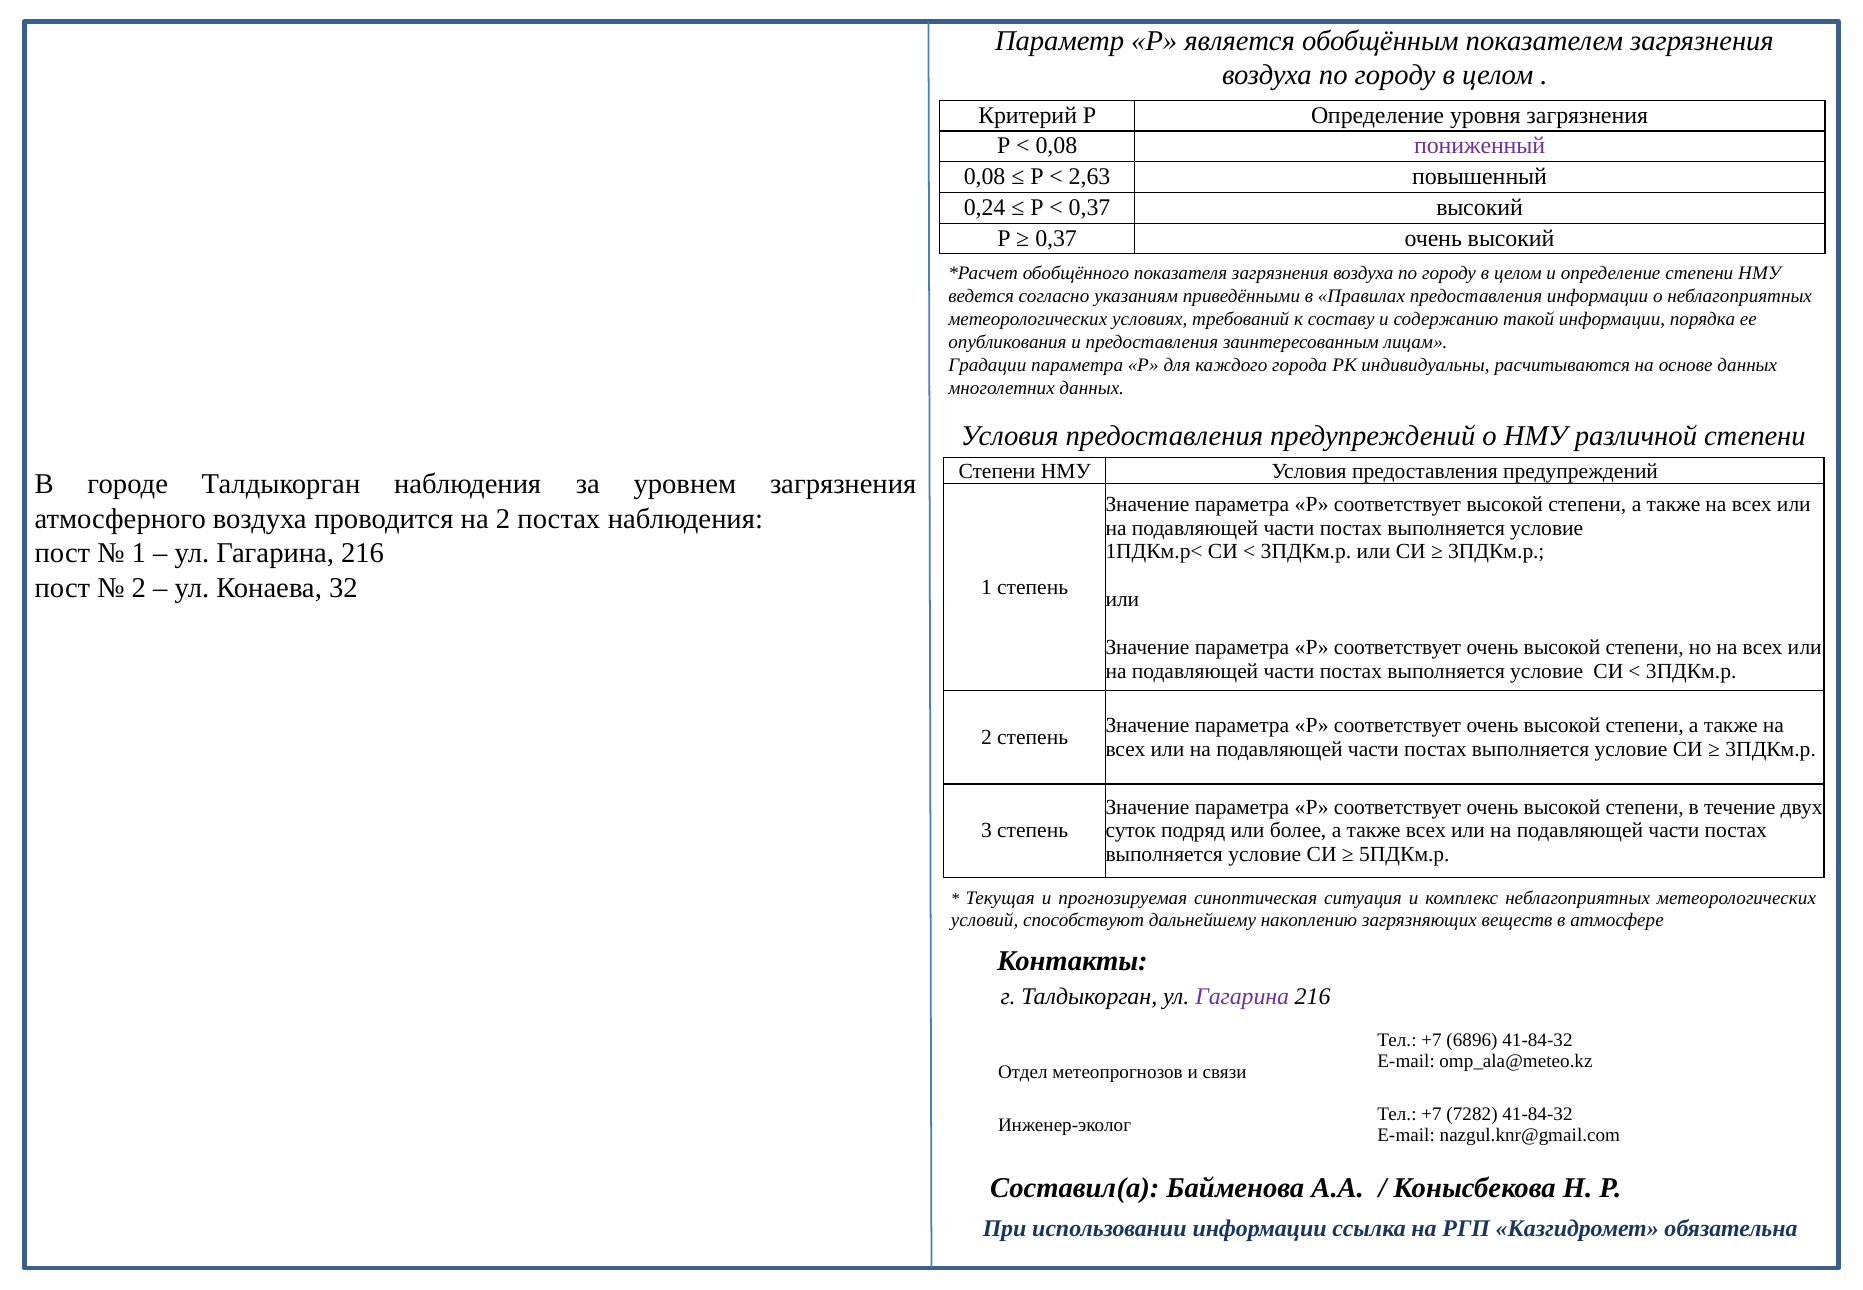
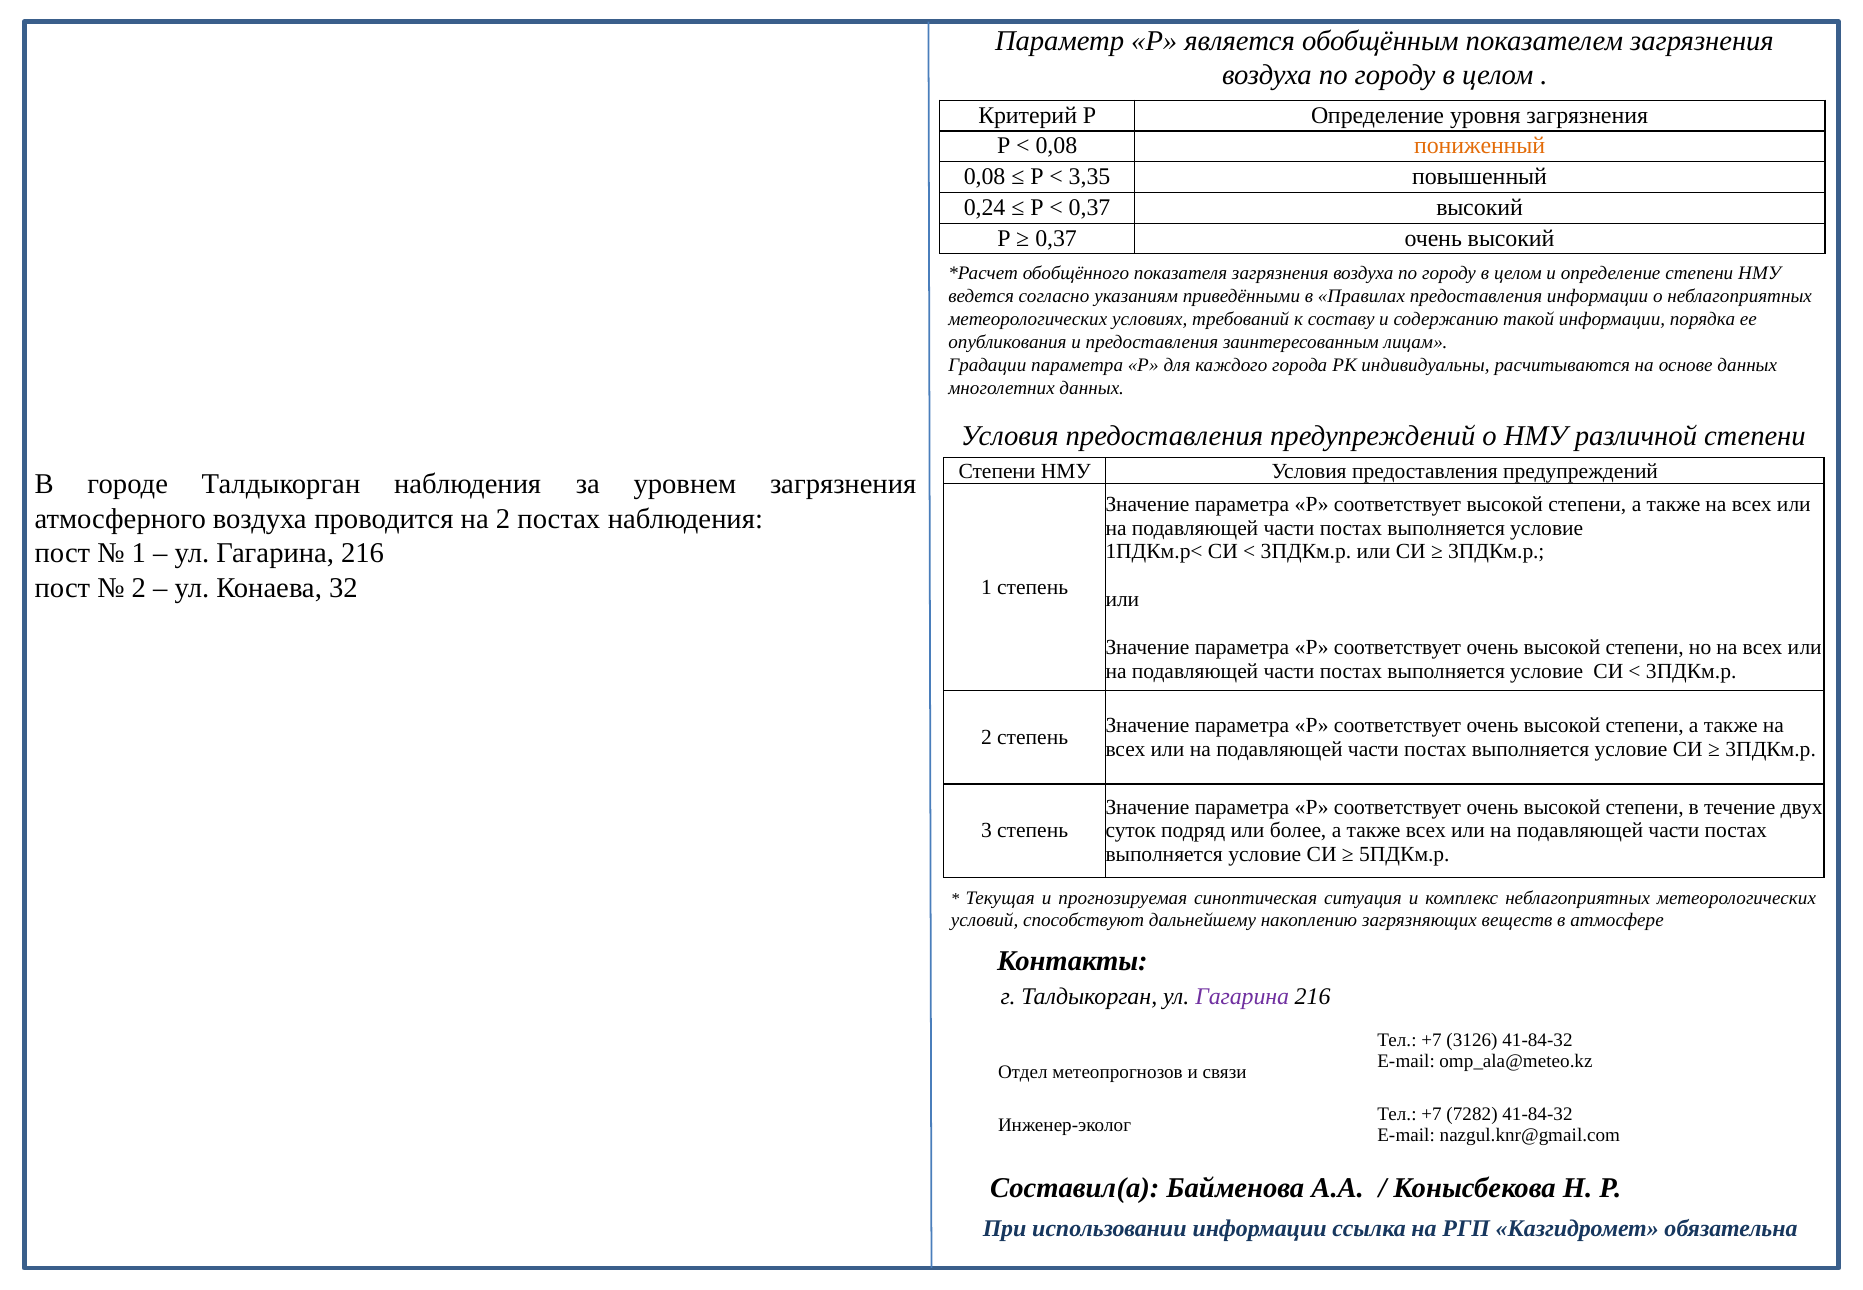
пониженный colour: purple -> orange
2,63: 2,63 -> 3,35
6896: 6896 -> 3126
